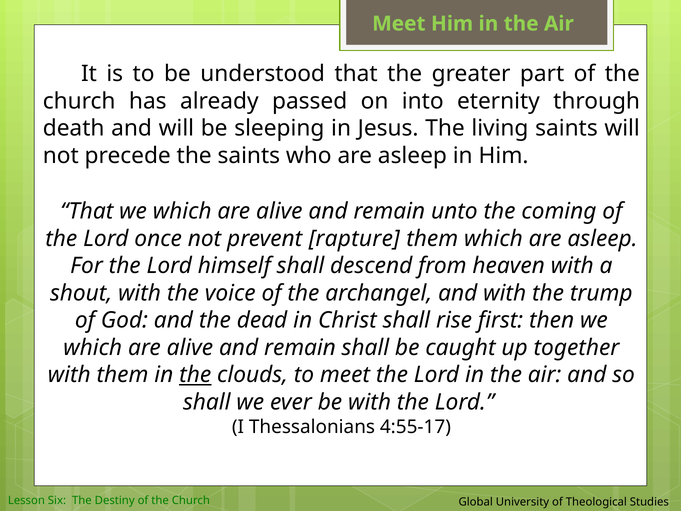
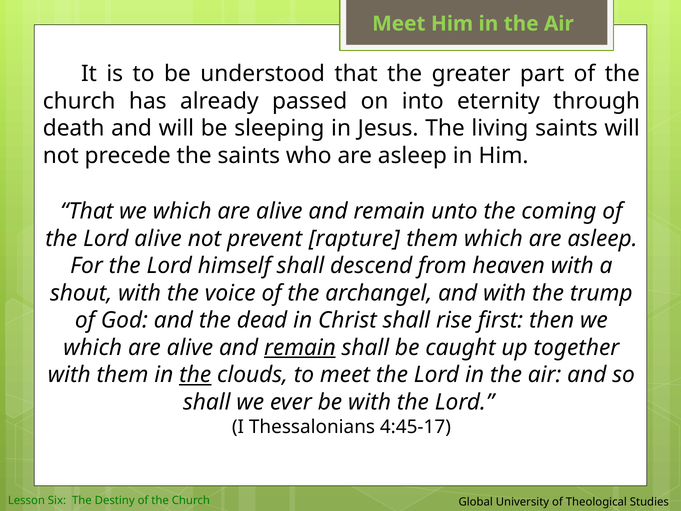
Lord once: once -> alive
remain at (300, 347) underline: none -> present
4:55-17: 4:55-17 -> 4:45-17
